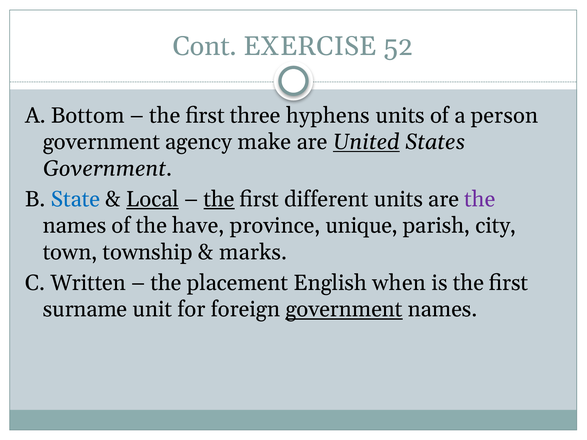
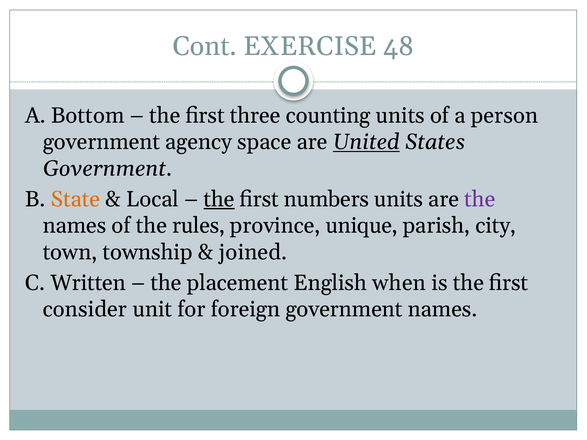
52: 52 -> 48
hyphens: hyphens -> counting
make: make -> space
State colour: blue -> orange
Local underline: present -> none
different: different -> numbers
have: have -> rules
marks: marks -> joined
surname: surname -> consider
government at (344, 310) underline: present -> none
